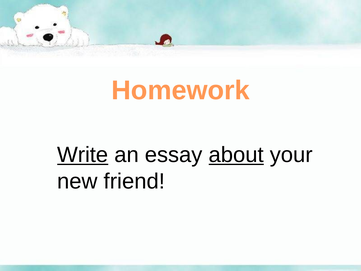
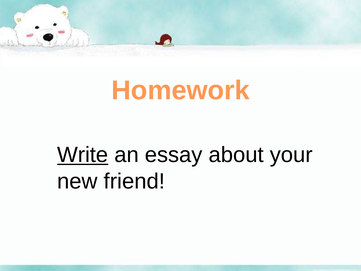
about underline: present -> none
